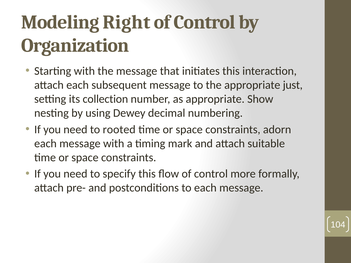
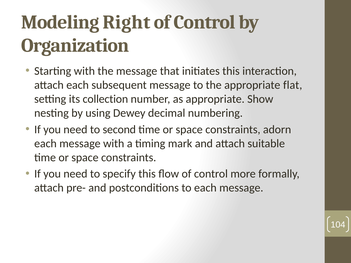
just: just -> flat
rooted: rooted -> second
